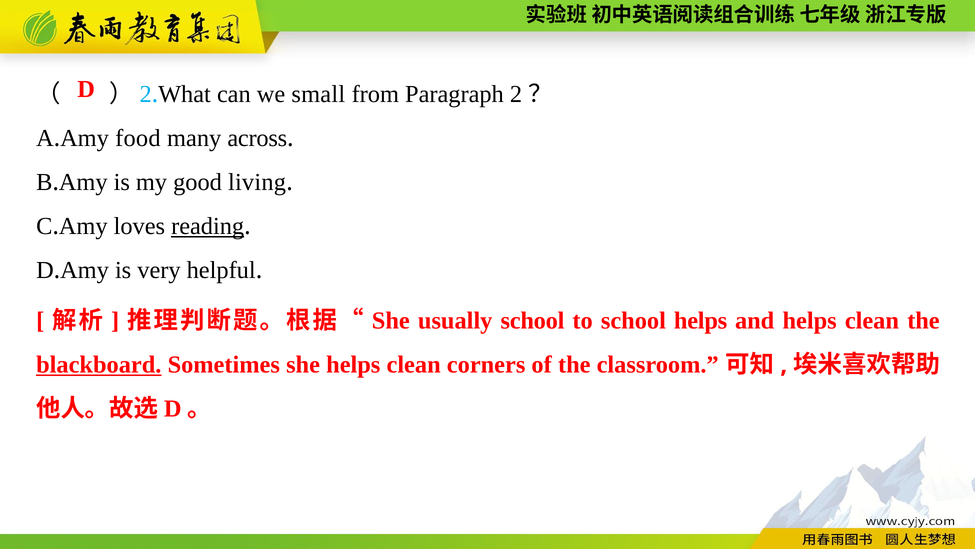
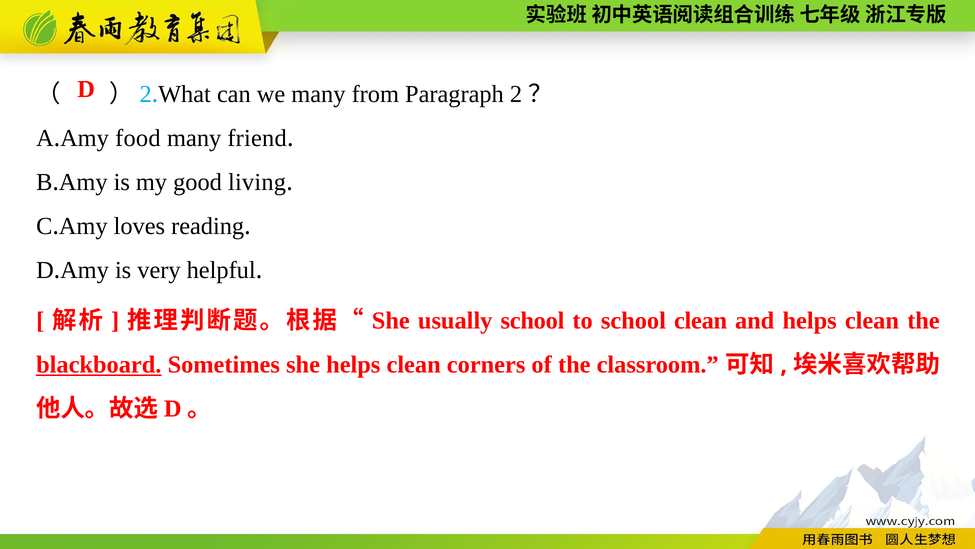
we small: small -> many
across: across -> friend
reading underline: present -> none
school helps: helps -> clean
